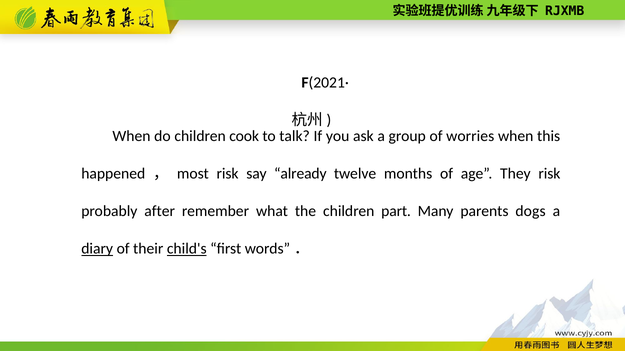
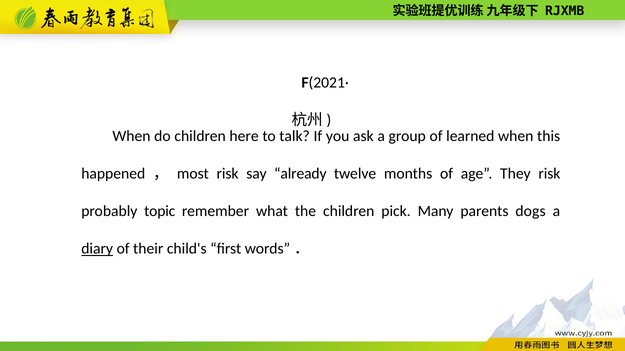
cook: cook -> here
worries: worries -> learned
after: after -> topic
part: part -> pick
child's underline: present -> none
